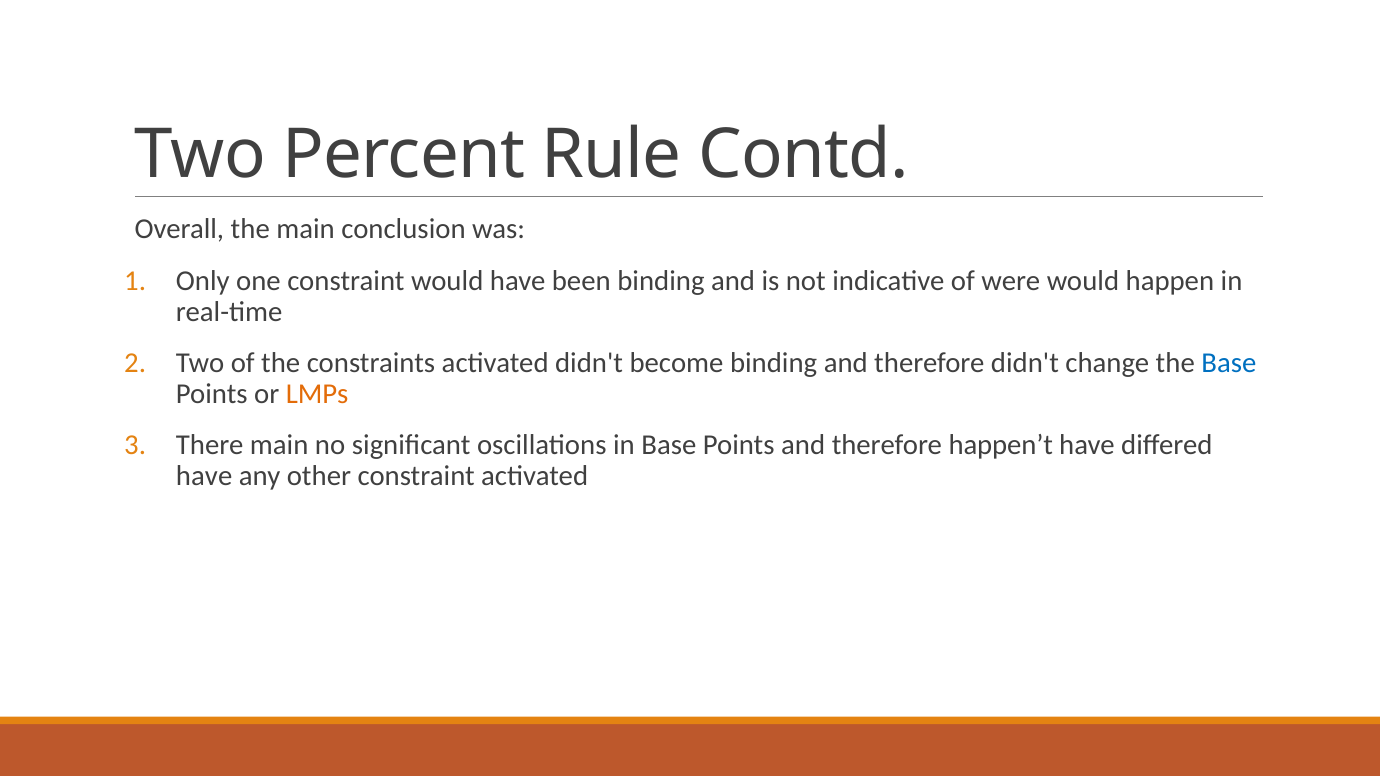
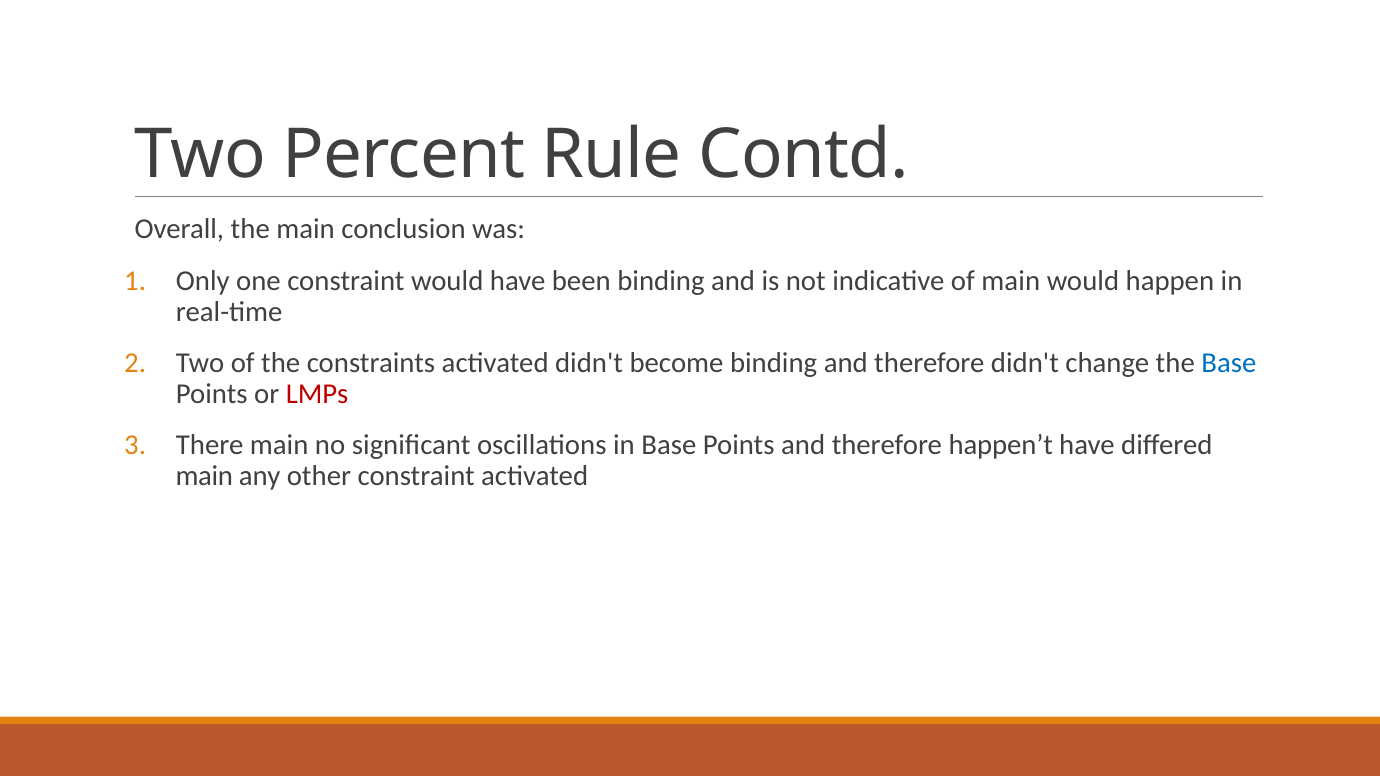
of were: were -> main
LMPs colour: orange -> red
have at (204, 476): have -> main
